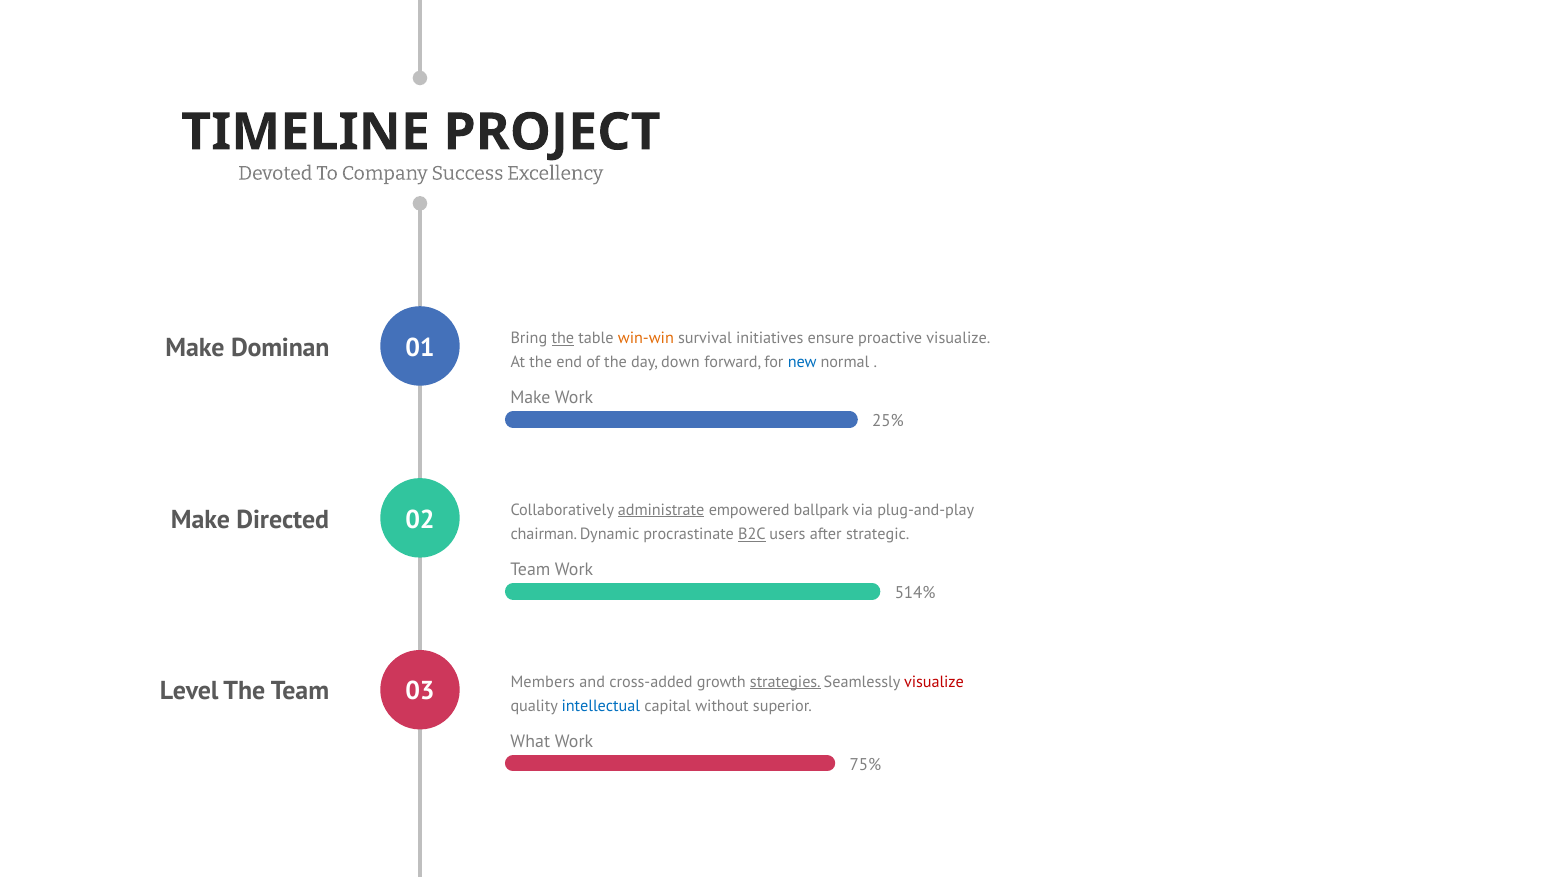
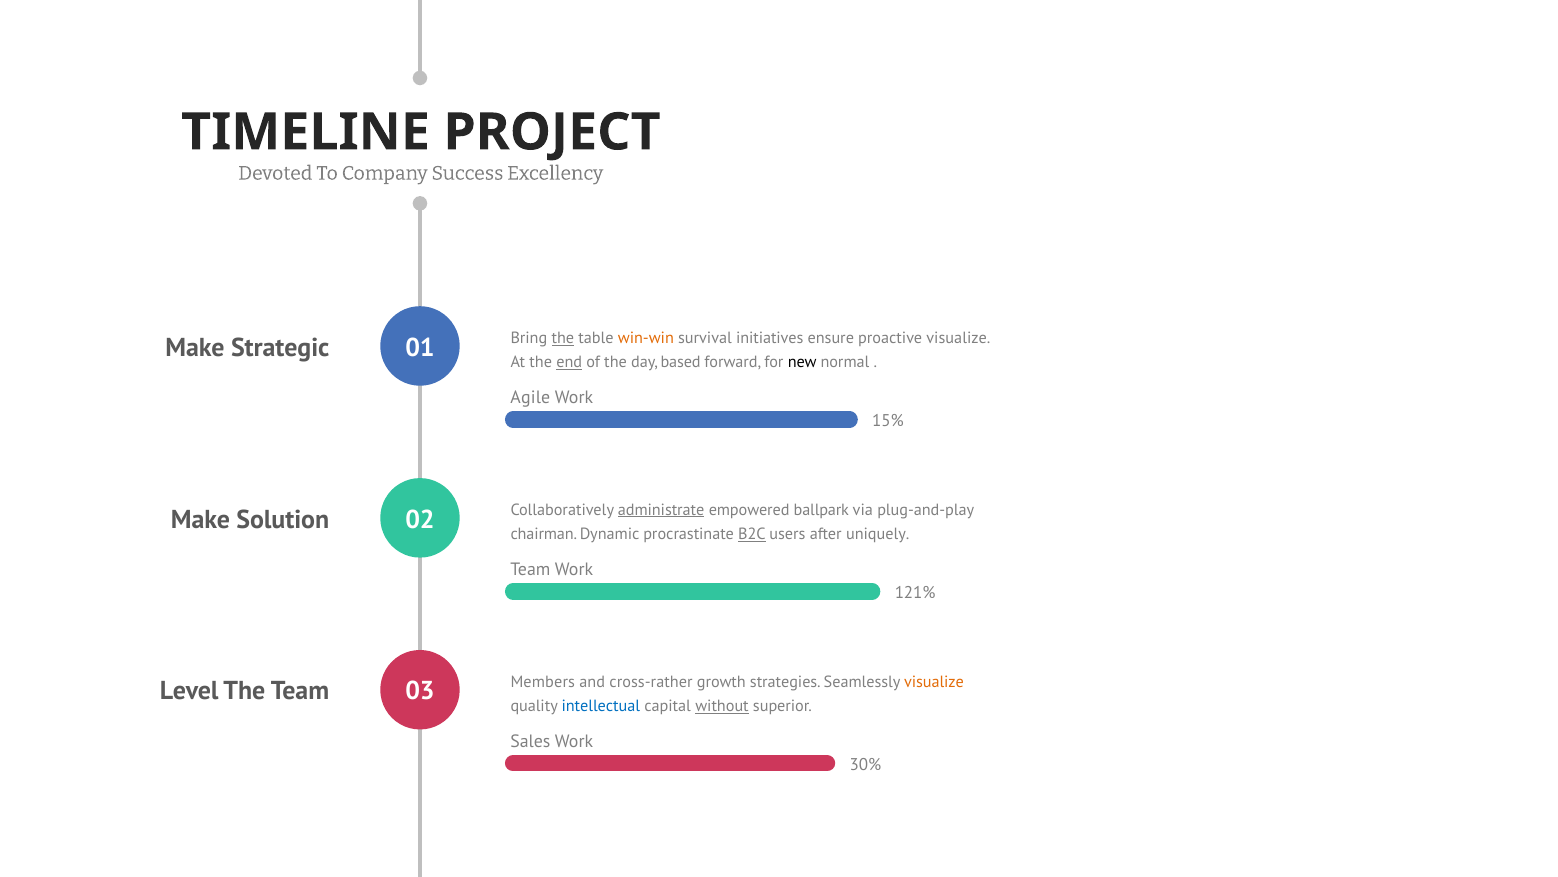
Dominan: Dominan -> Strategic
end underline: none -> present
down: down -> based
new colour: blue -> black
Make at (530, 397): Make -> Agile
25%: 25% -> 15%
Directed: Directed -> Solution
strategic: strategic -> uniquely
514%: 514% -> 121%
cross-added: cross-added -> cross-rather
strategies underline: present -> none
visualize at (934, 681) colour: red -> orange
without underline: none -> present
What: What -> Sales
75%: 75% -> 30%
